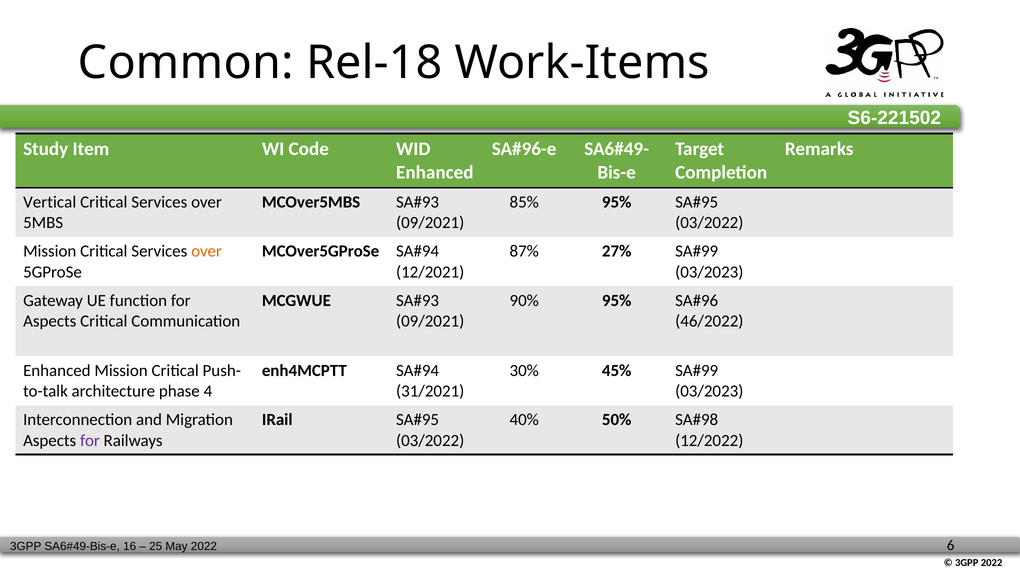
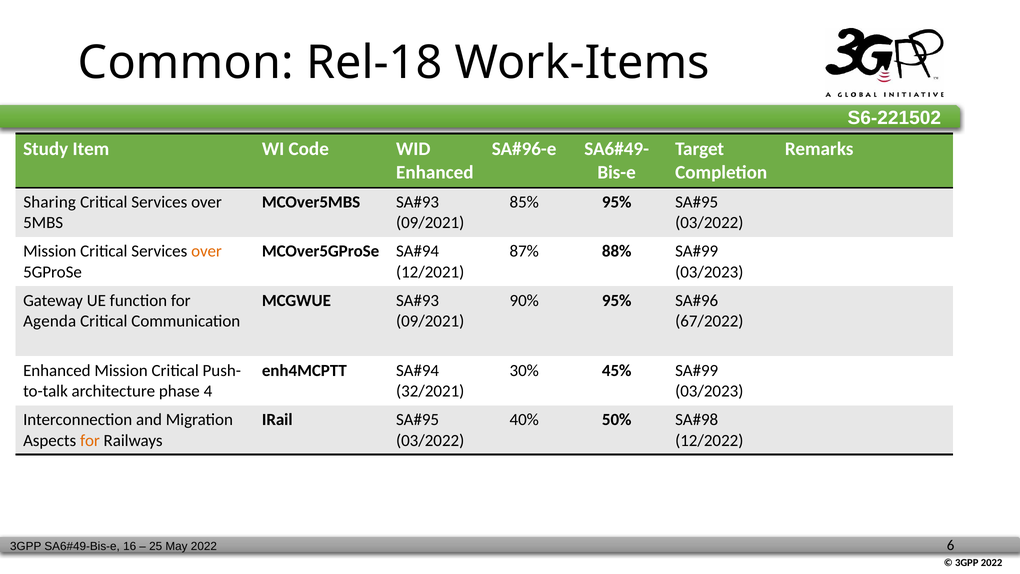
Vertical: Vertical -> Sharing
27%: 27% -> 88%
Aspects at (50, 321): Aspects -> Agenda
46/2022: 46/2022 -> 67/2022
31/2021: 31/2021 -> 32/2021
for at (90, 440) colour: purple -> orange
